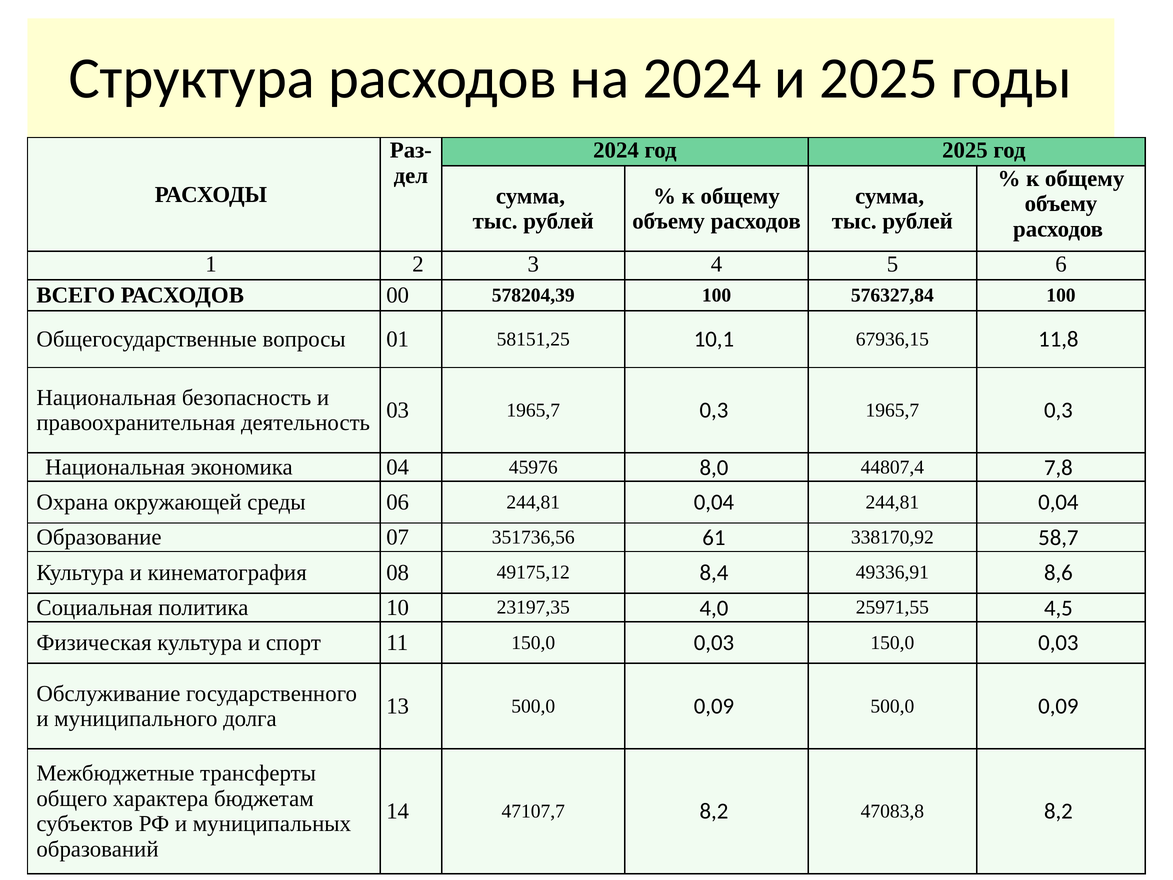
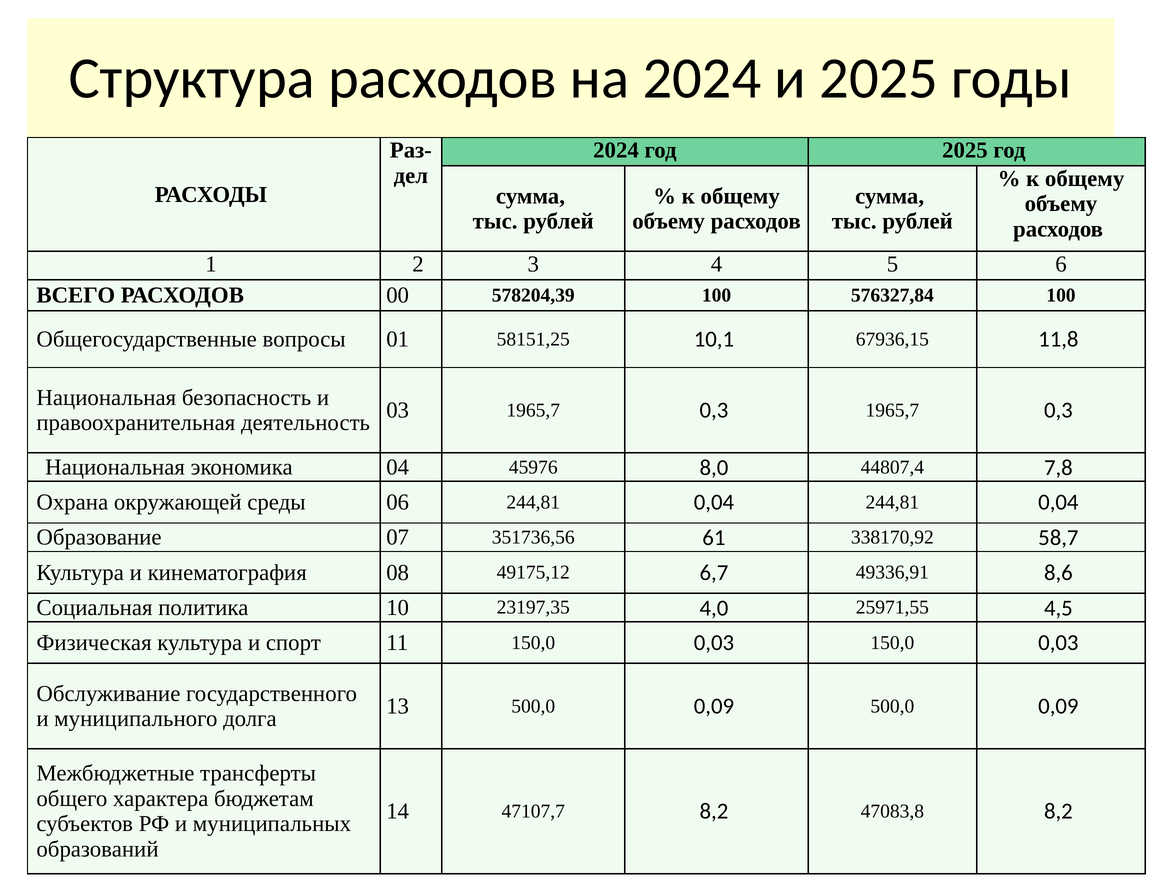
8,4: 8,4 -> 6,7
